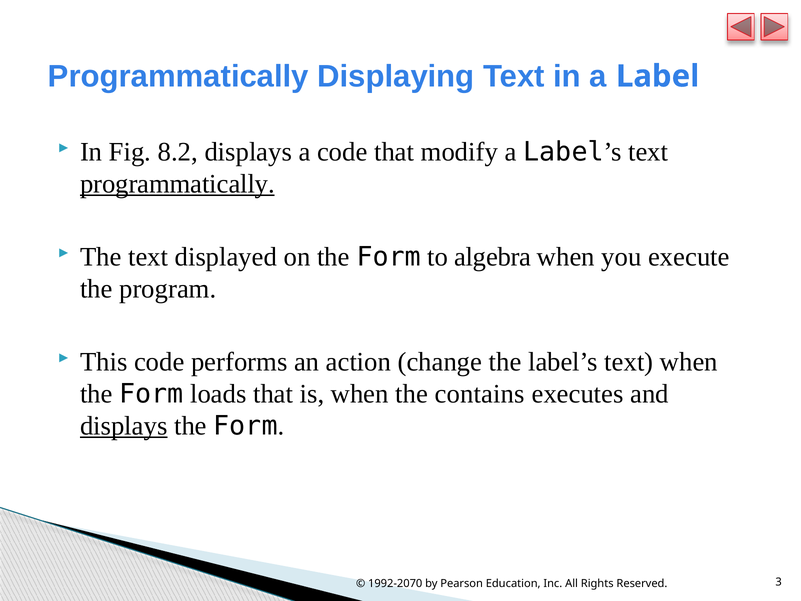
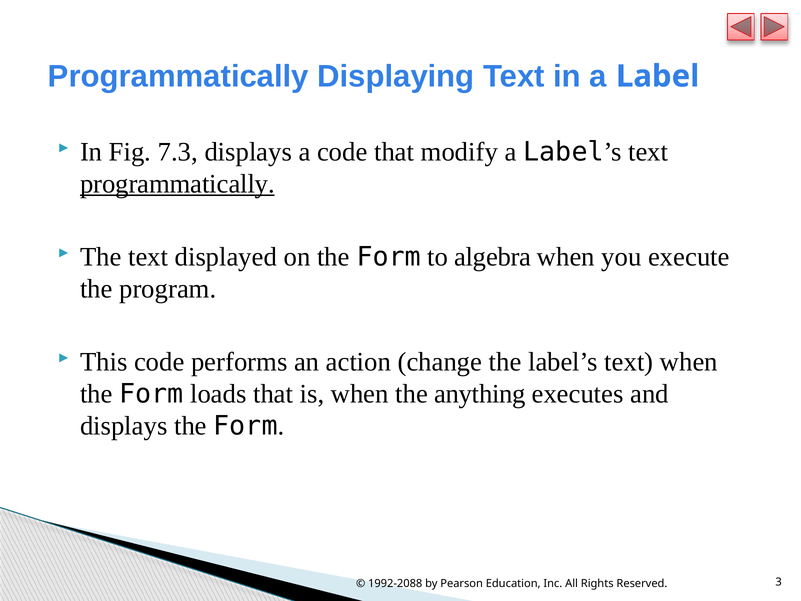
8.2: 8.2 -> 7.3
contains: contains -> anything
displays at (124, 426) underline: present -> none
1992-2070: 1992-2070 -> 1992-2088
